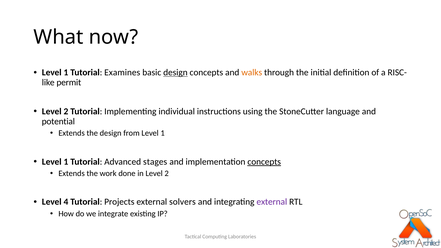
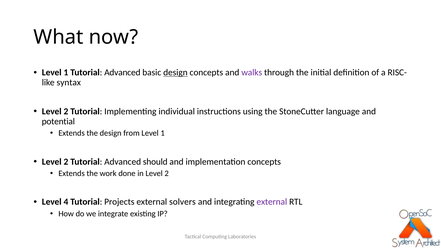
1 Tutorial Examines: Examines -> Advanced
walks colour: orange -> purple
permit: permit -> syntax
1 at (66, 162): 1 -> 2
stages: stages -> should
concepts at (264, 162) underline: present -> none
